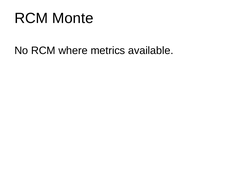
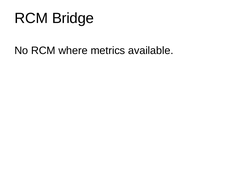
Monte: Monte -> Bridge
